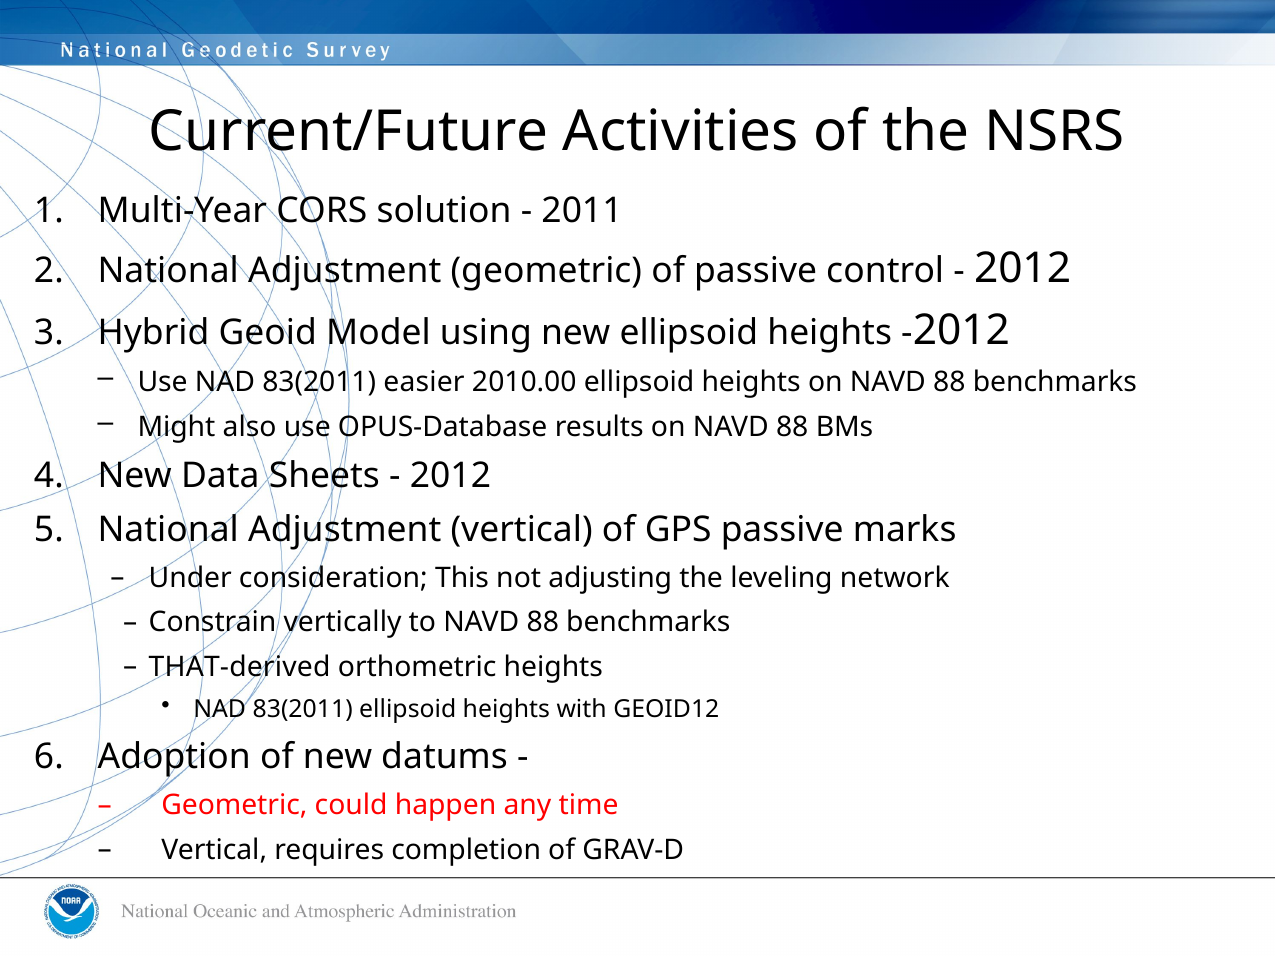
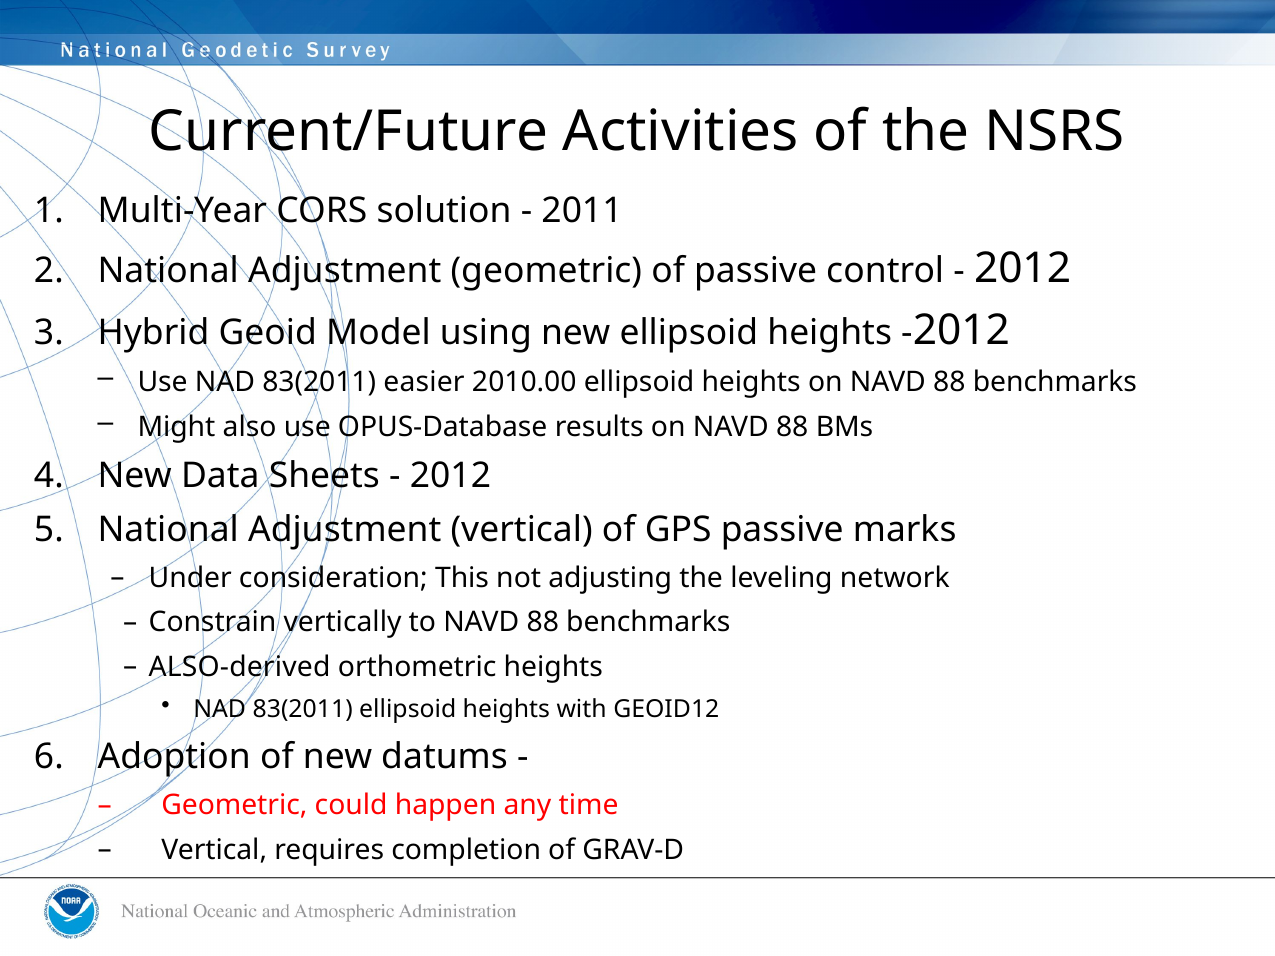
THAT-derived: THAT-derived -> ALSO-derived
